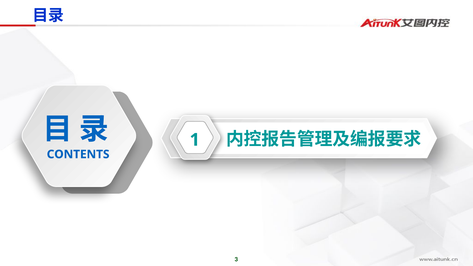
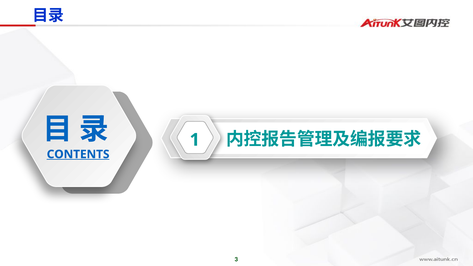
CONTENTS underline: none -> present
